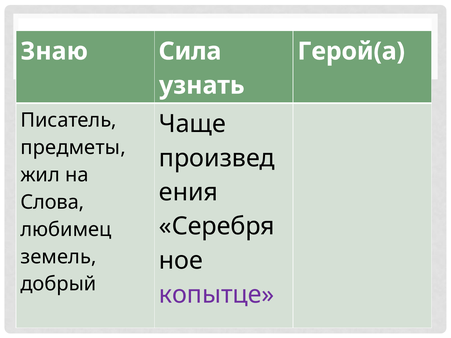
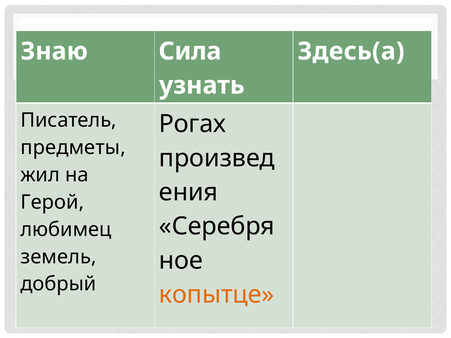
Герой(а: Герой(а -> Здесь(а
Чаще: Чаще -> Рогах
Слова: Слова -> Герой
копытце colour: purple -> orange
